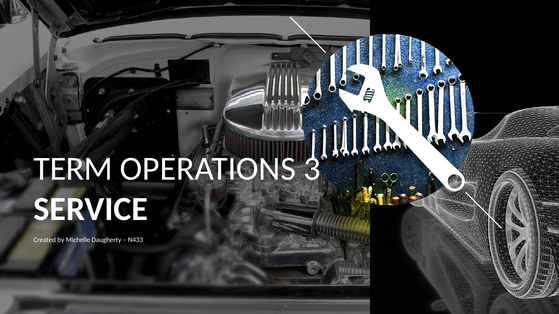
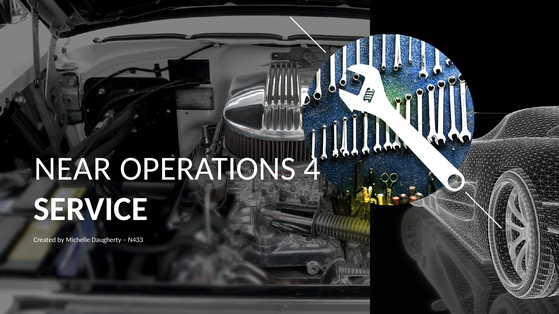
TERM: TERM -> NEAR
3: 3 -> 4
